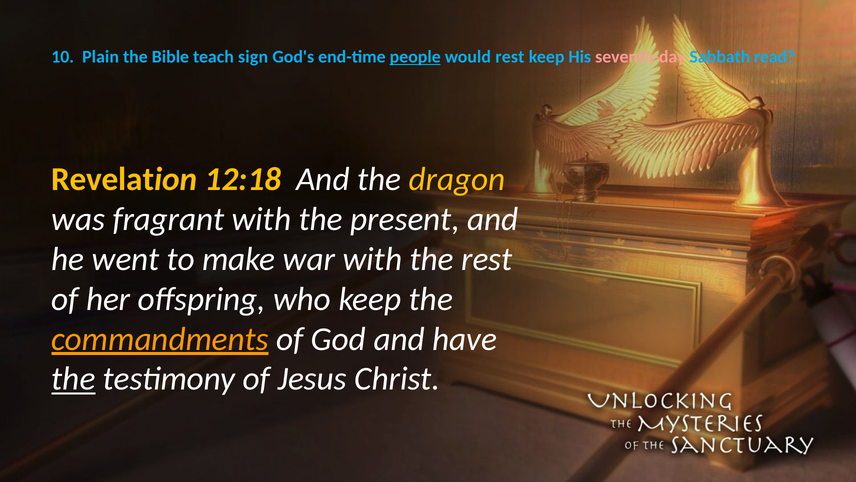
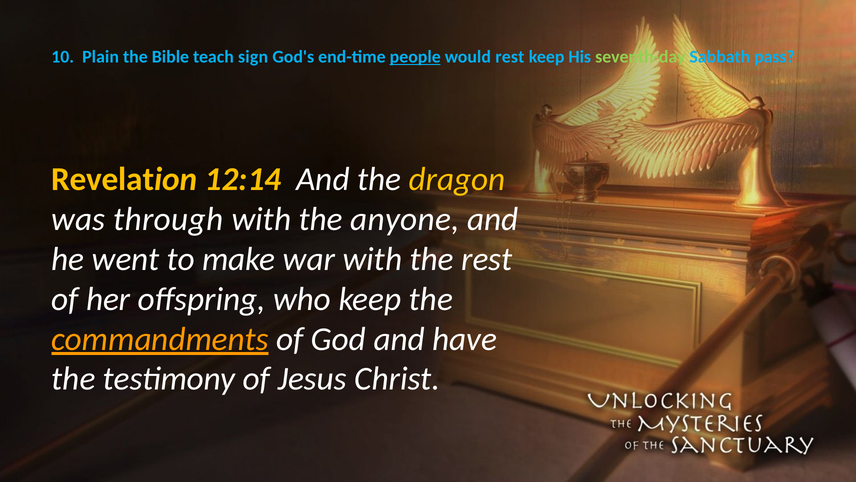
seventh-day colour: pink -> light green
read: read -> pass
12:18: 12:18 -> 12:14
fragrant: fragrant -> through
present: present -> anyone
the at (73, 379) underline: present -> none
